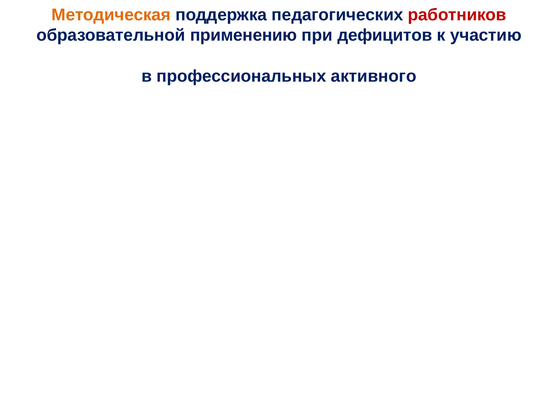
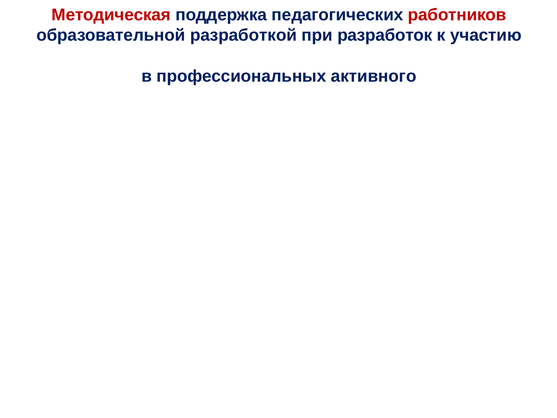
Методическая colour: orange -> red
применению: применению -> разработкой
дефицитов: дефицитов -> разработок
